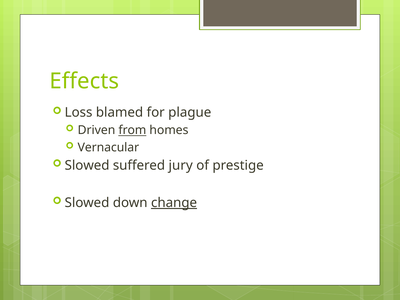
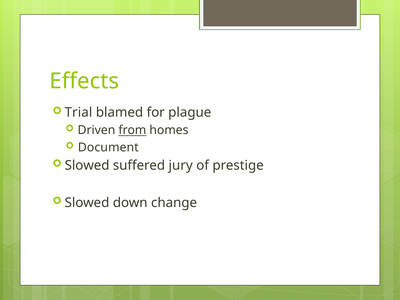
Loss: Loss -> Trial
Vernacular: Vernacular -> Document
change underline: present -> none
